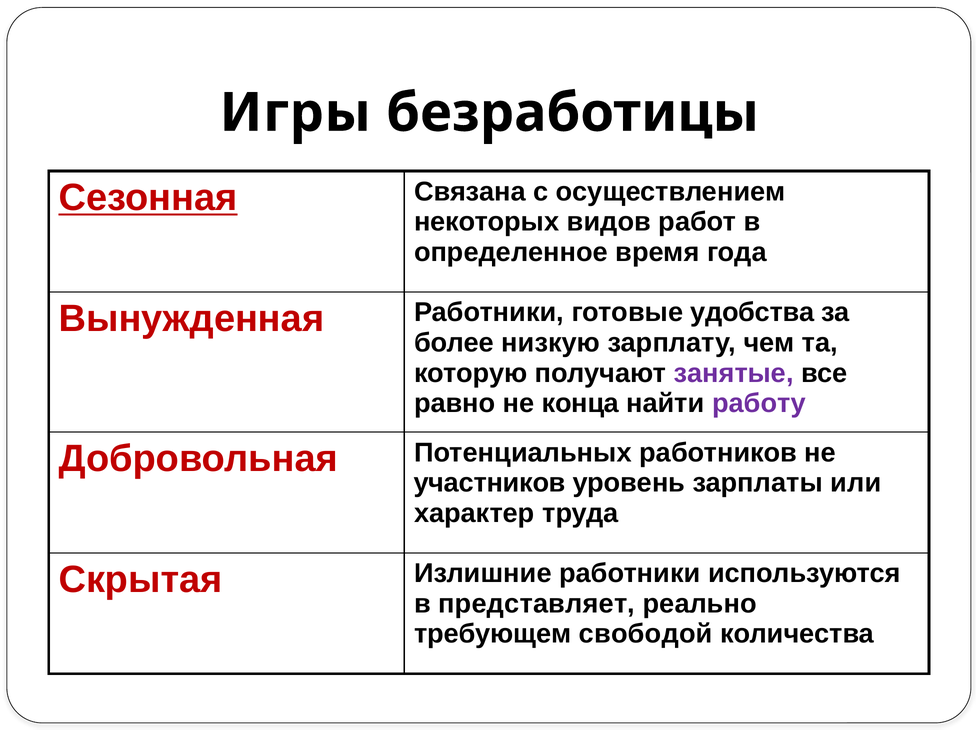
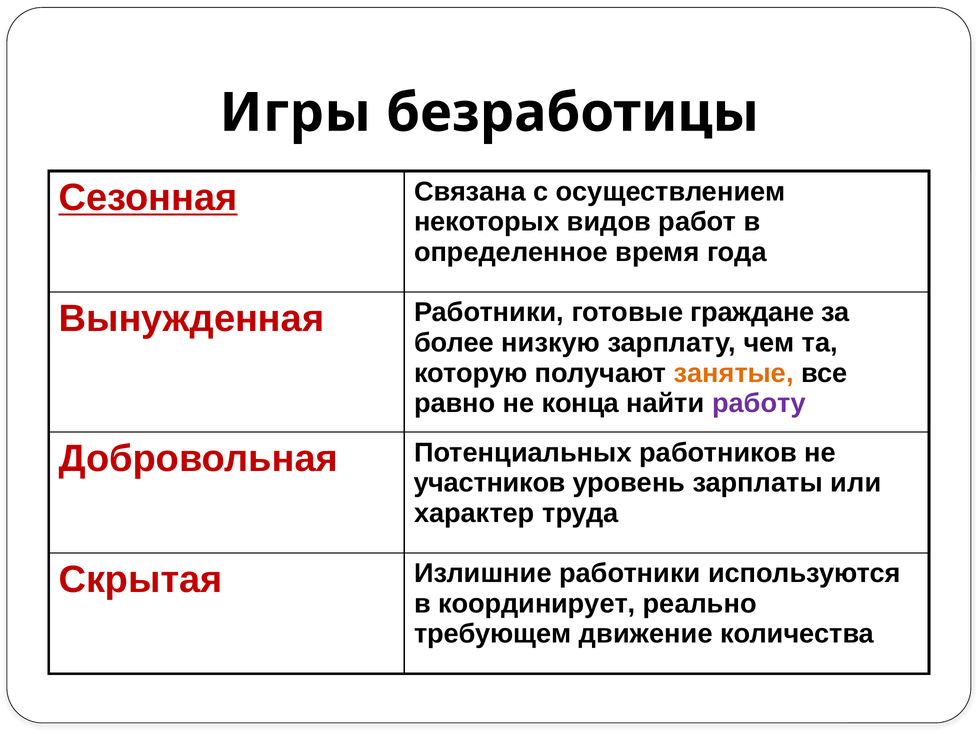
удобства: удобства -> граждане
занятые colour: purple -> orange
представляет: представляет -> координирует
свободой: свободой -> движение
